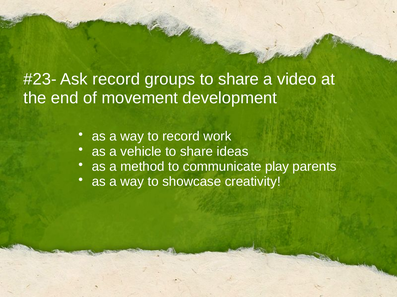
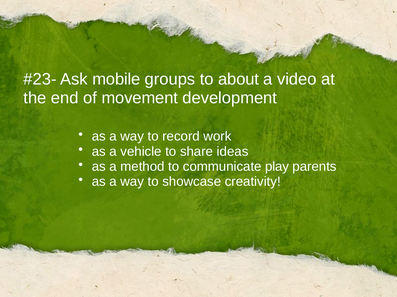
Ask record: record -> mobile
groups to share: share -> about
